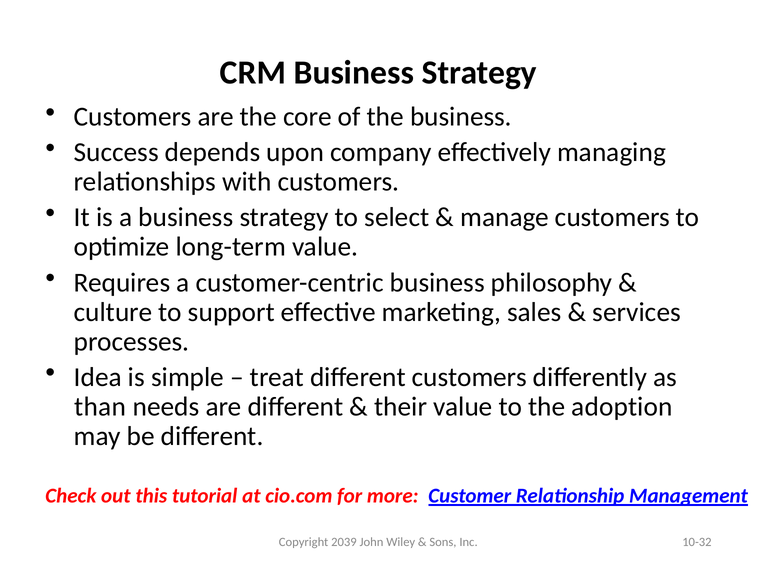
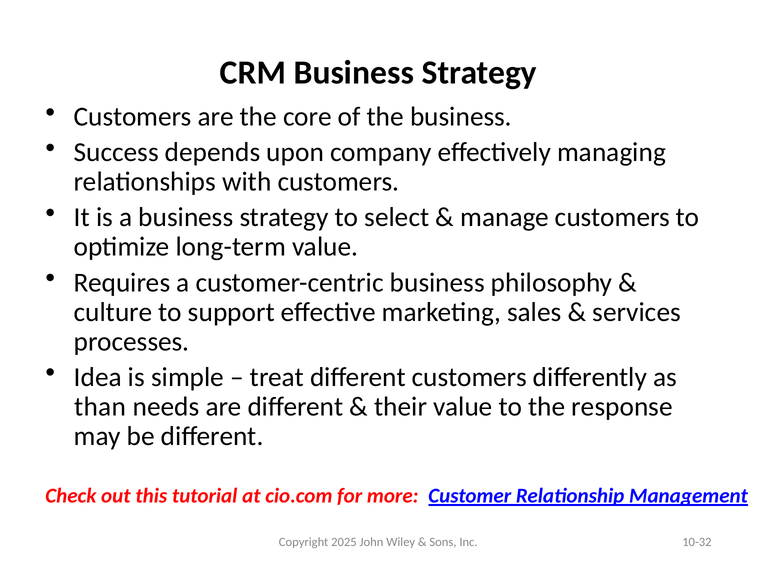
adoption: adoption -> response
2039: 2039 -> 2025
